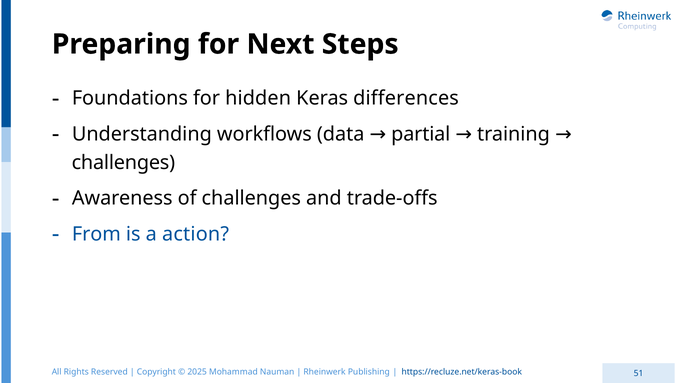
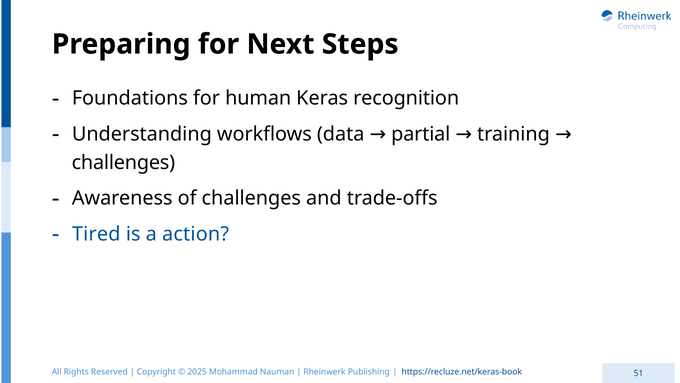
hidden: hidden -> human
differences: differences -> recognition
From: From -> Tired
